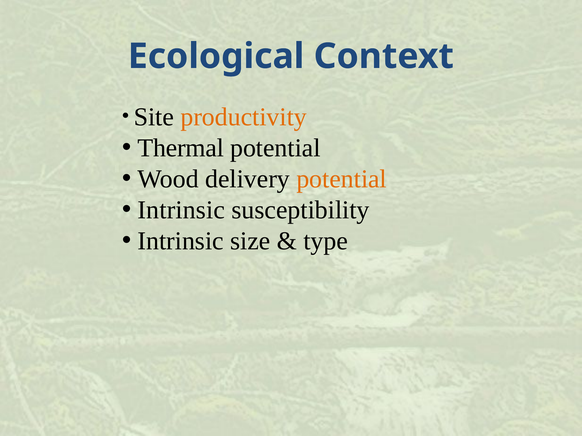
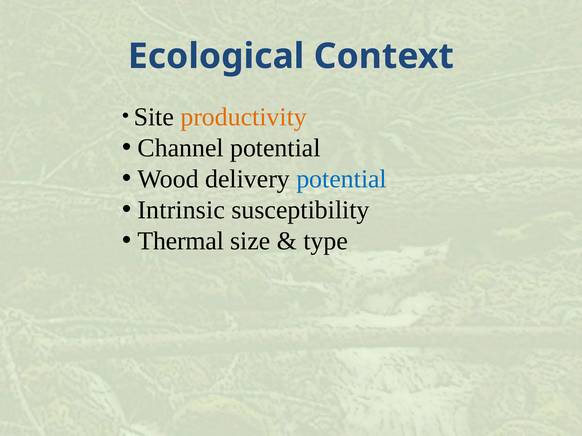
Thermal: Thermal -> Channel
potential at (342, 179) colour: orange -> blue
Intrinsic at (181, 241): Intrinsic -> Thermal
